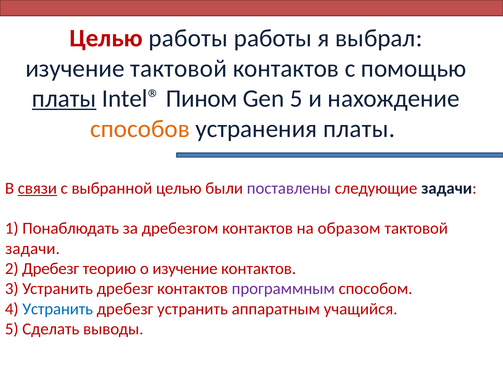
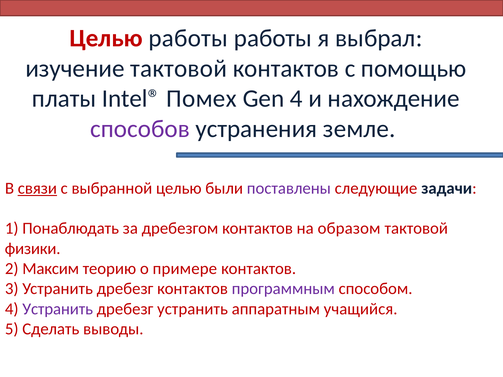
платы at (64, 99) underline: present -> none
Пином: Пином -> Помех
Gen 5: 5 -> 4
способов colour: orange -> purple
устранения платы: платы -> земле
задачи at (33, 249): задачи -> физики
2 Дребезг: Дребезг -> Максим
о изучение: изучение -> примере
Устранить at (58, 309) colour: blue -> purple
